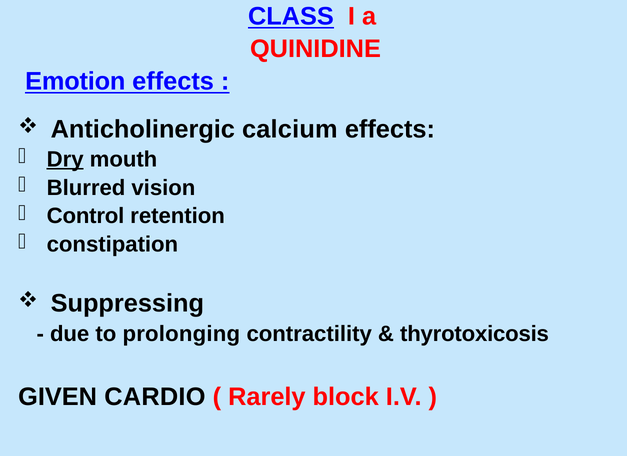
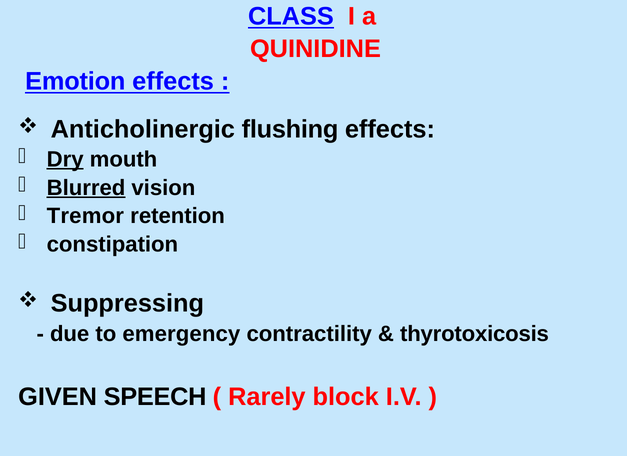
calcium: calcium -> flushing
Blurred underline: none -> present
Control: Control -> Tremor
prolonging: prolonging -> emergency
CARDIO: CARDIO -> SPEECH
